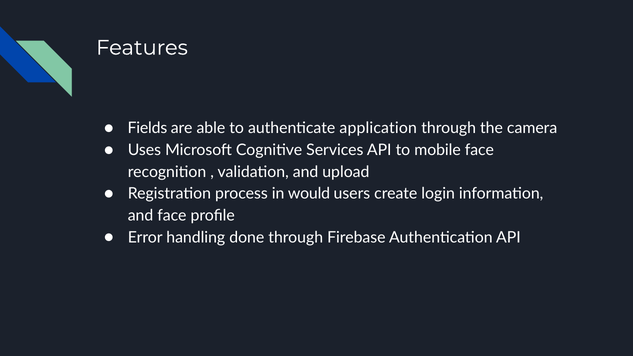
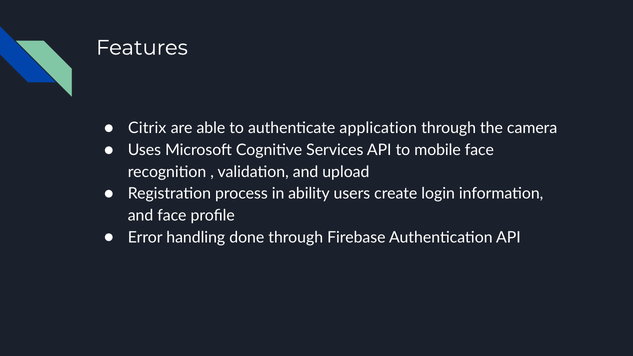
Fields: Fields -> Citrix
would: would -> ability
